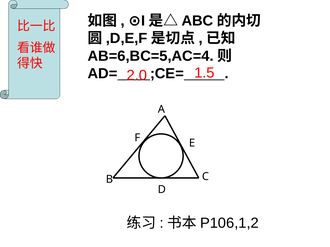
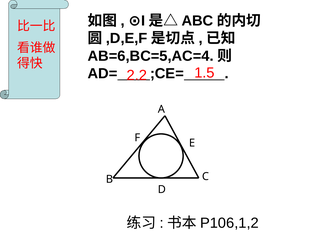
2.0: 2.0 -> 2.2
